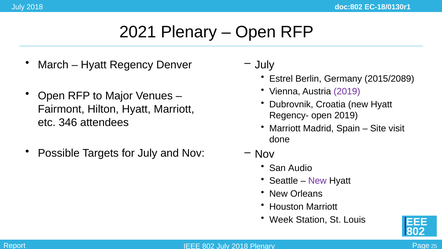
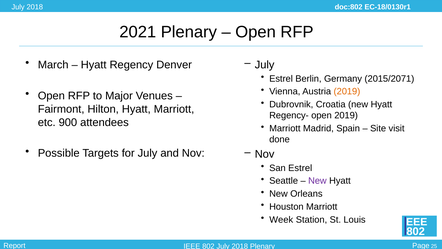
2015/2089: 2015/2089 -> 2015/2071
2019 at (347, 91) colour: purple -> orange
346: 346 -> 900
San Audio: Audio -> Estrel
